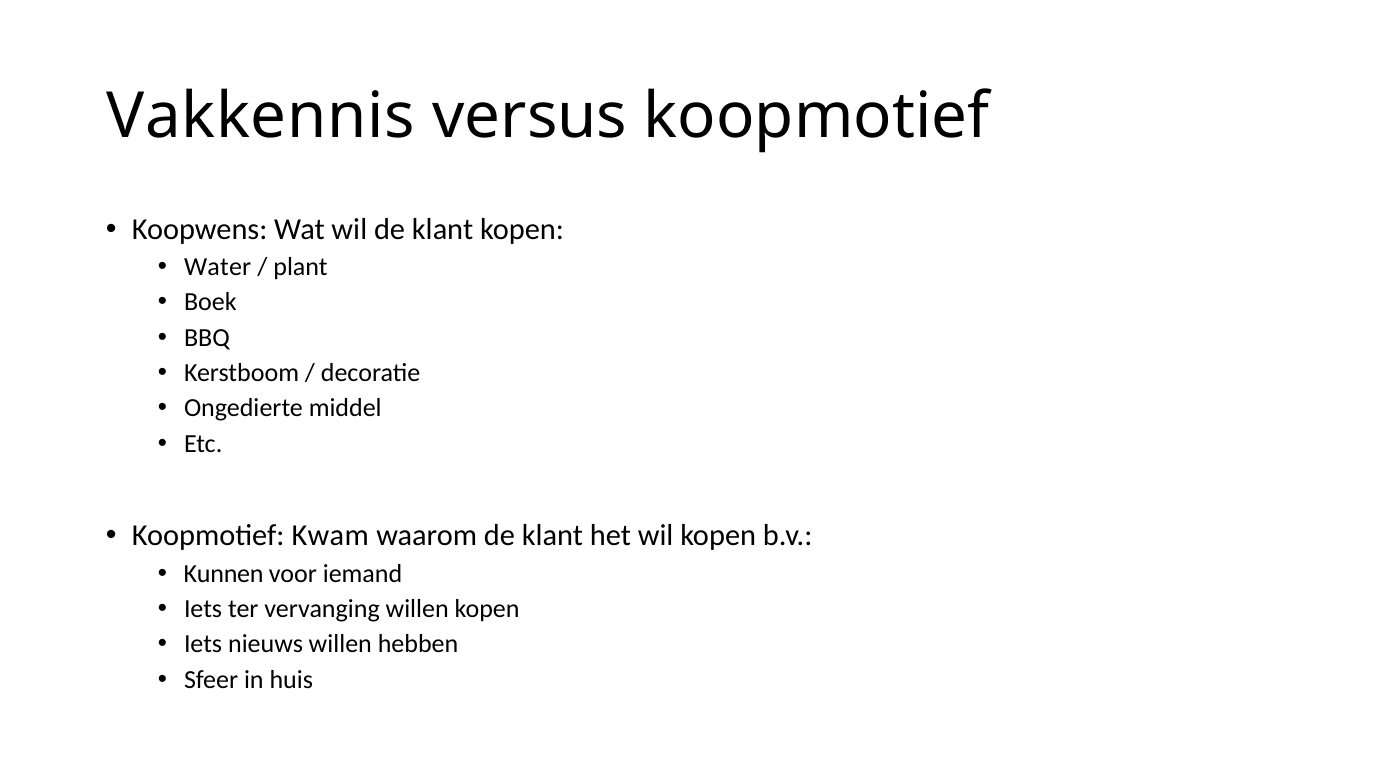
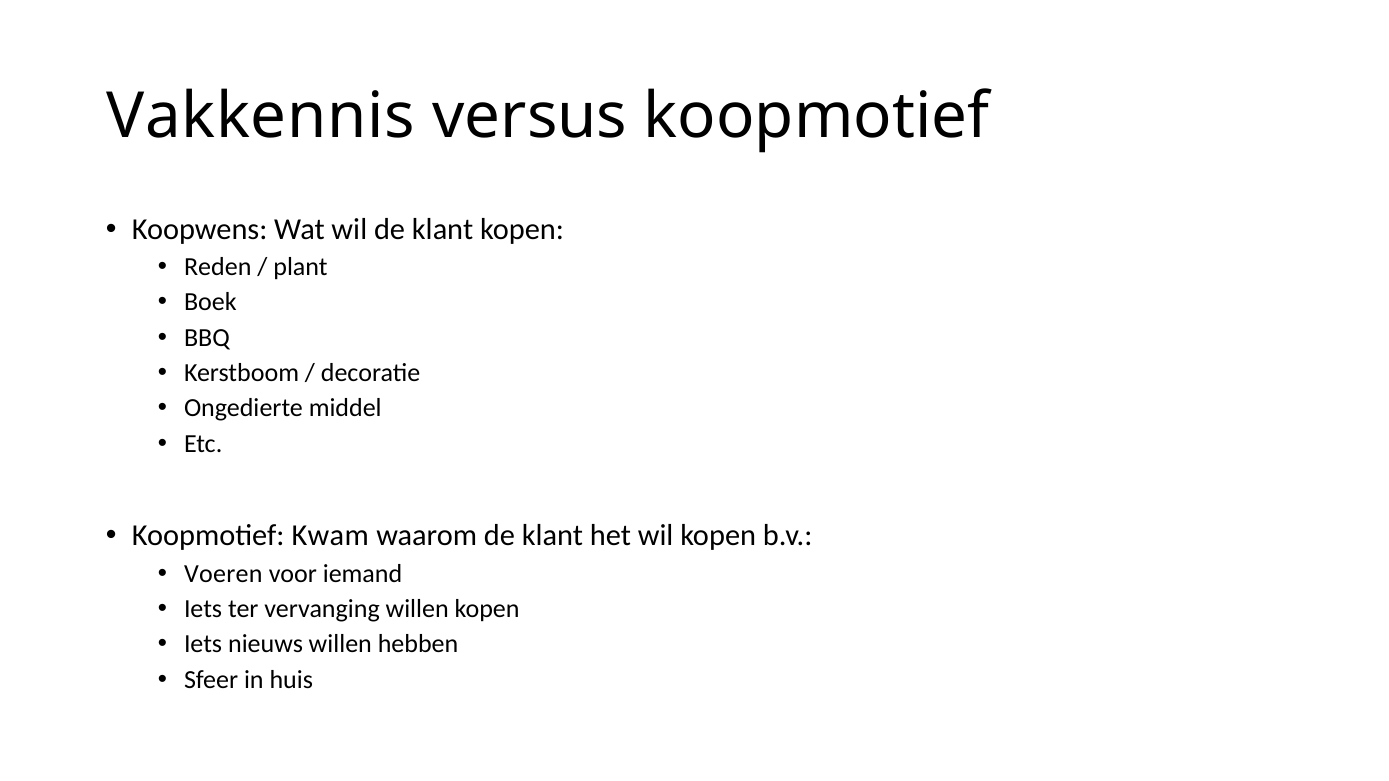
Water: Water -> Reden
Kunnen: Kunnen -> Voeren
